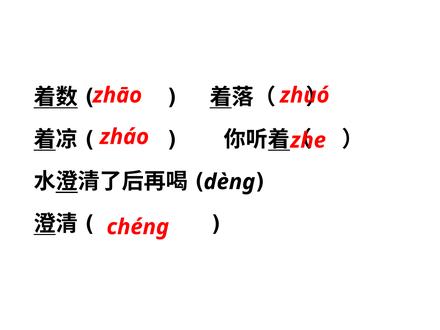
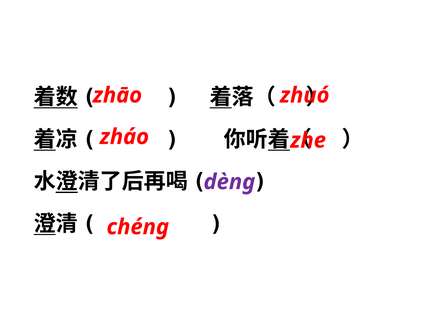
dèng colour: black -> purple
